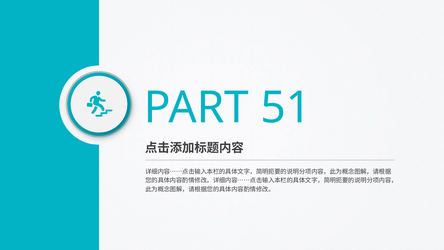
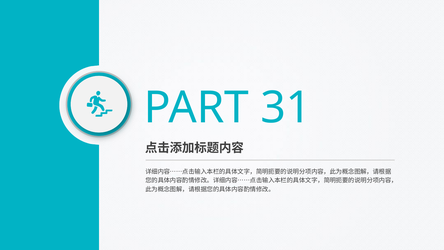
51: 51 -> 31
